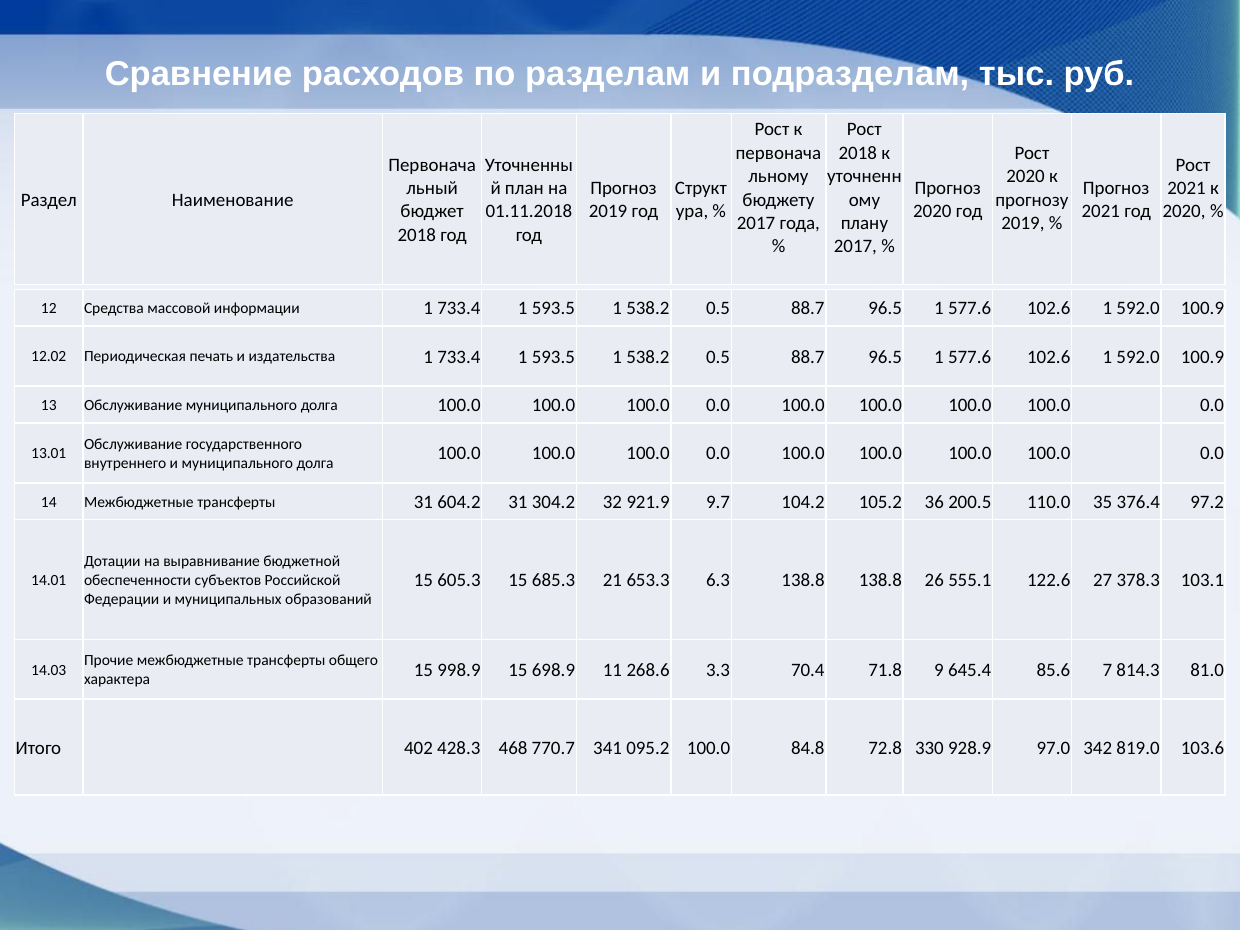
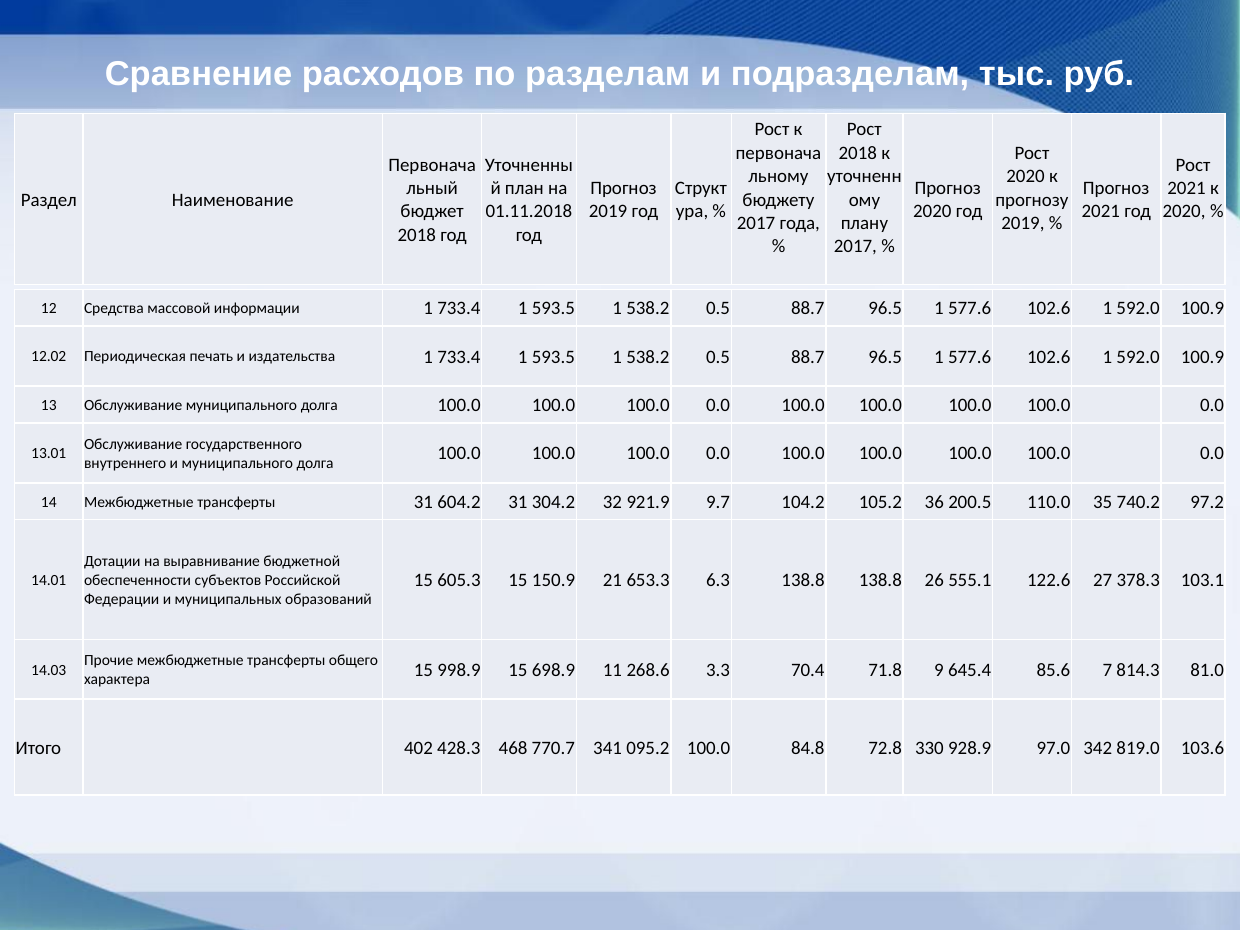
376.4: 376.4 -> 740.2
685.3: 685.3 -> 150.9
